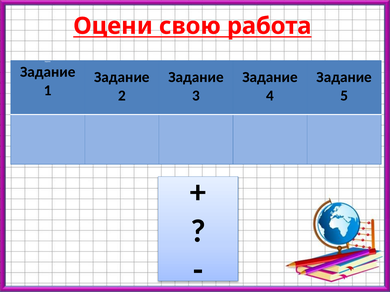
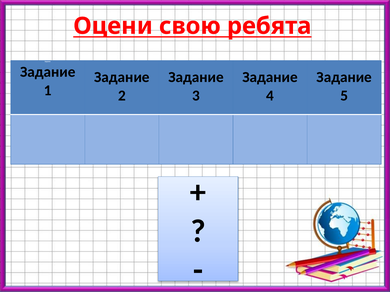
работа: работа -> ребята
